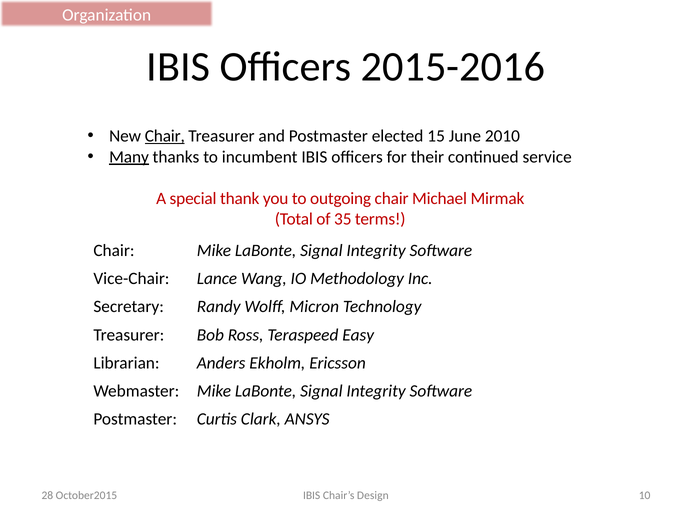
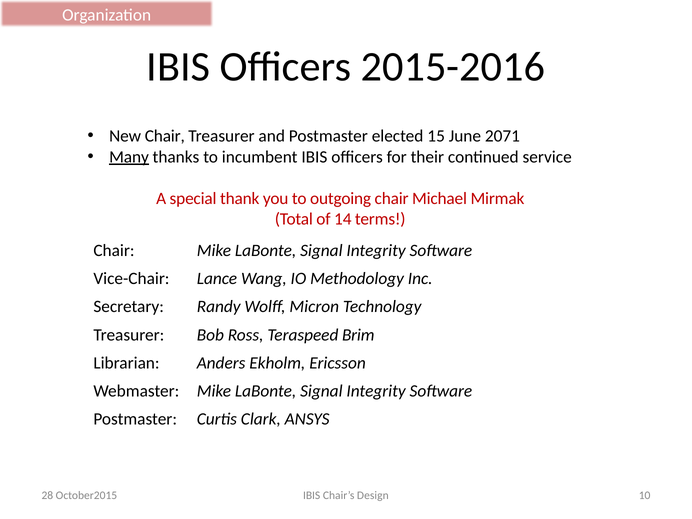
Chair at (165, 136) underline: present -> none
2010: 2010 -> 2071
35: 35 -> 14
Easy: Easy -> Brim
